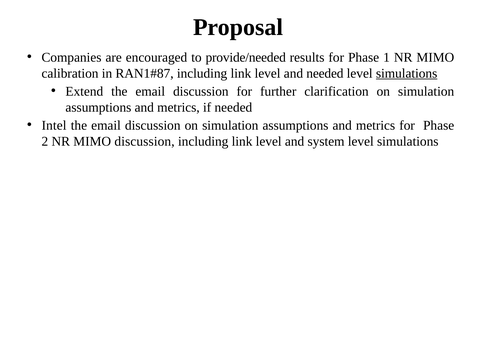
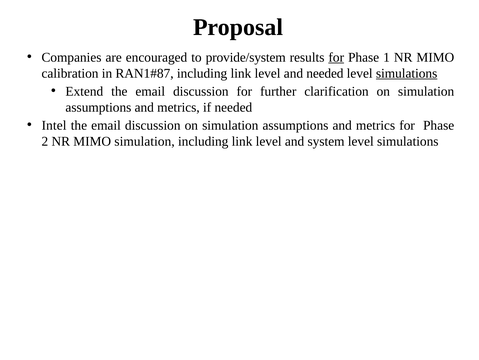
provide/needed: provide/needed -> provide/system
for at (336, 57) underline: none -> present
MIMO discussion: discussion -> simulation
